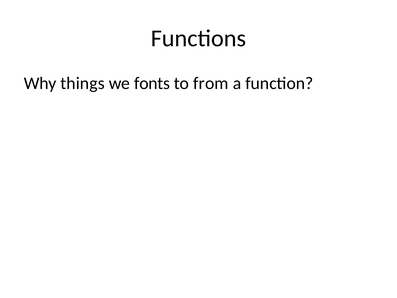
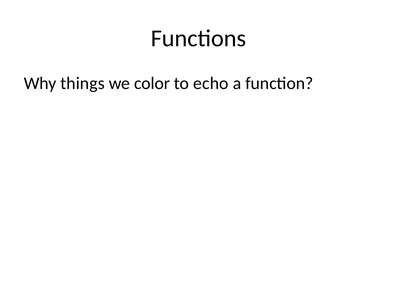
fonts: fonts -> color
from: from -> echo
